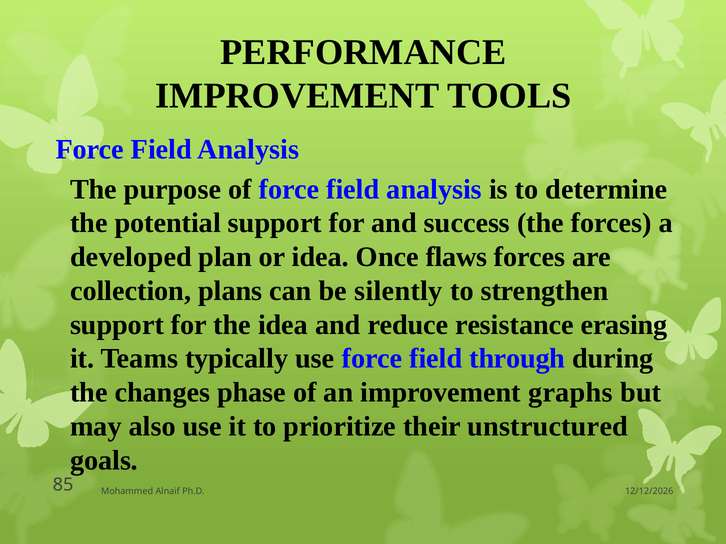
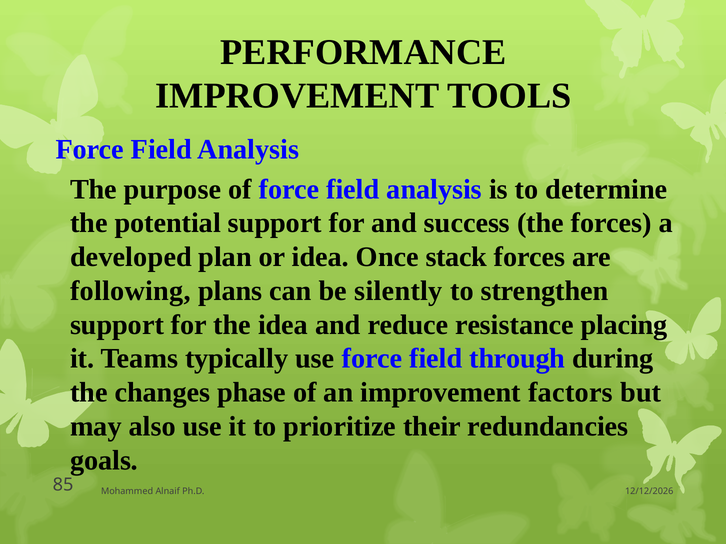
flaws: flaws -> stack
collection: collection -> following
erasing: erasing -> placing
graphs: graphs -> factors
unstructured: unstructured -> redundancies
